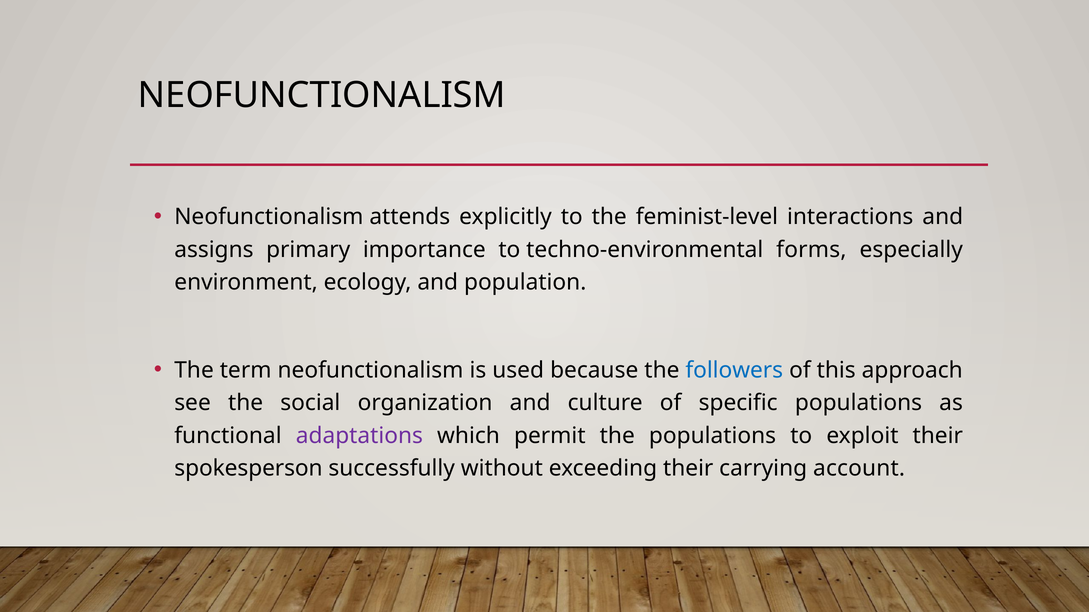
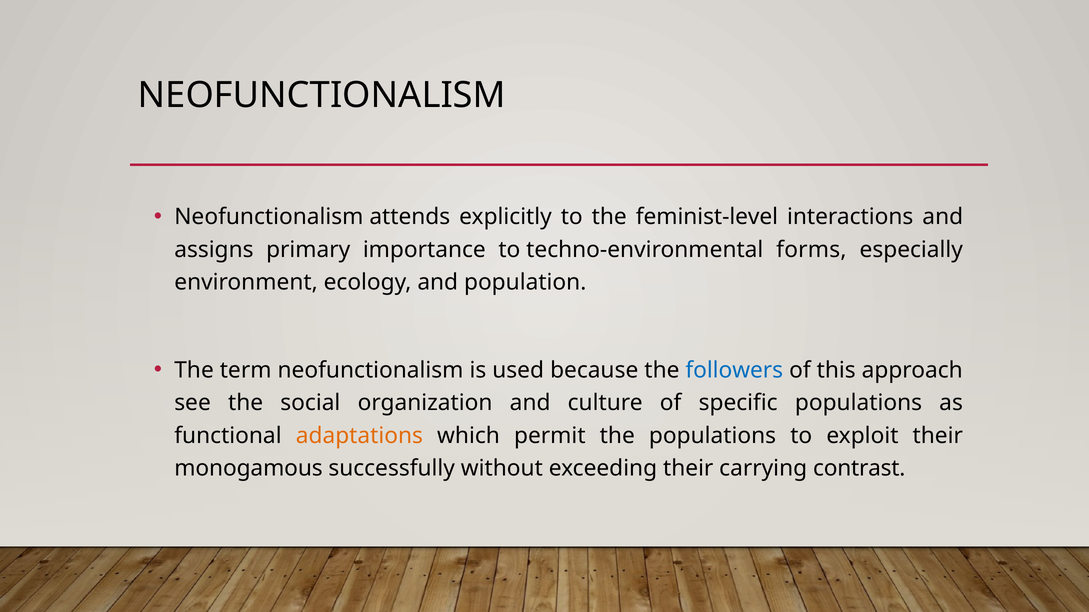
adaptations colour: purple -> orange
spokesperson: spokesperson -> monogamous
account: account -> contrast
